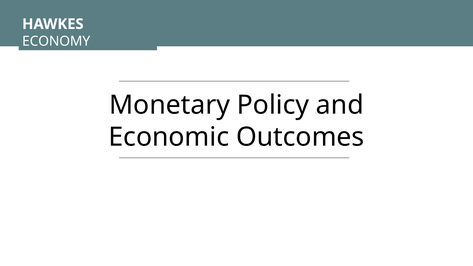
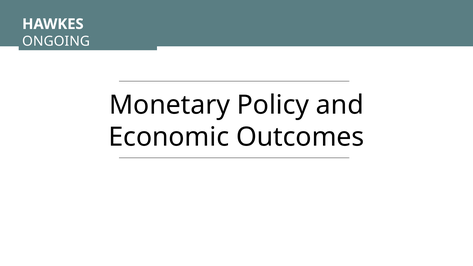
ECONOMY: ECONOMY -> ONGOING
